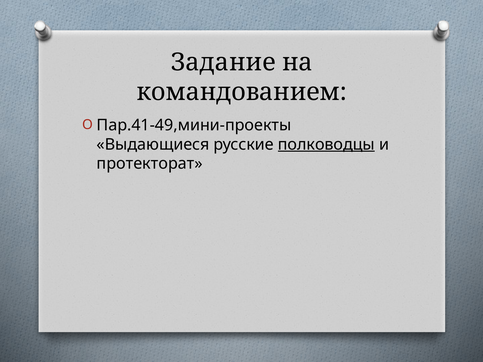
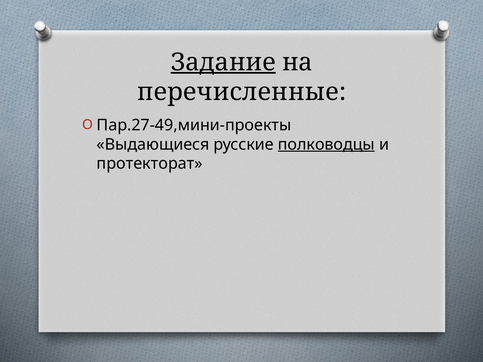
Задание underline: none -> present
командованием: командованием -> перечисленные
Пар.41-49,мини-проекты: Пар.41-49,мини-проекты -> Пар.27-49,мини-проекты
